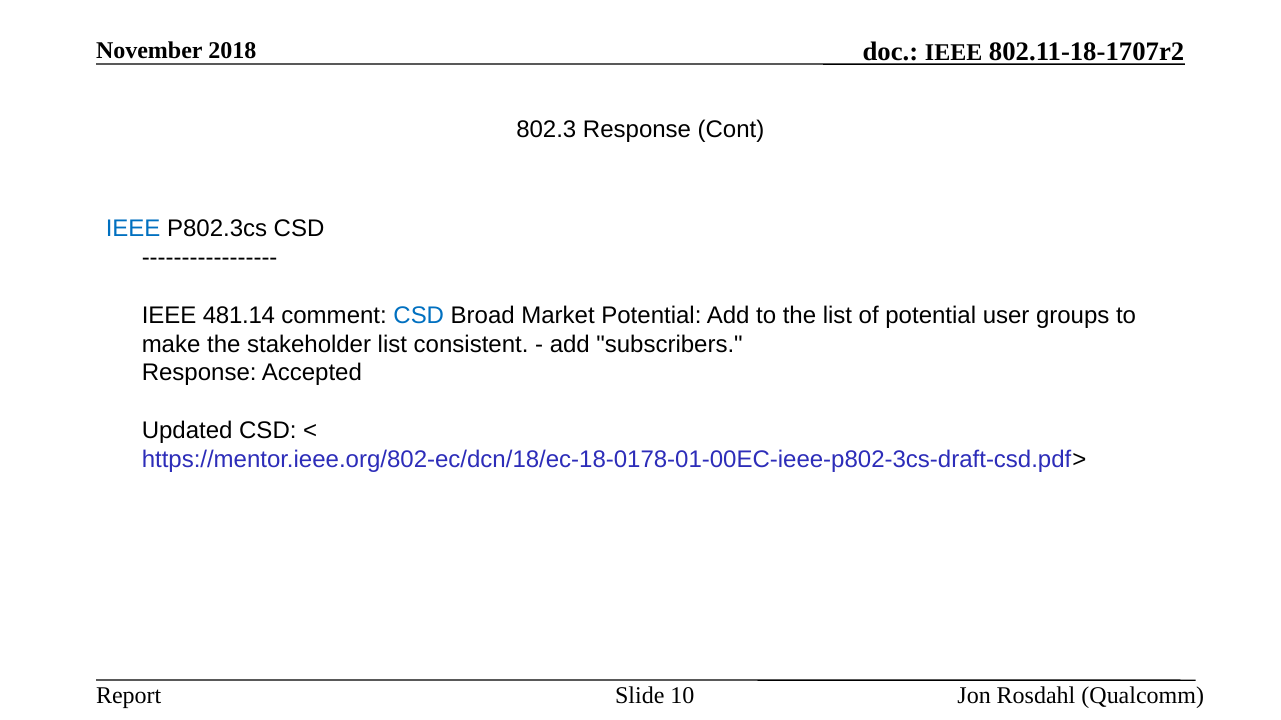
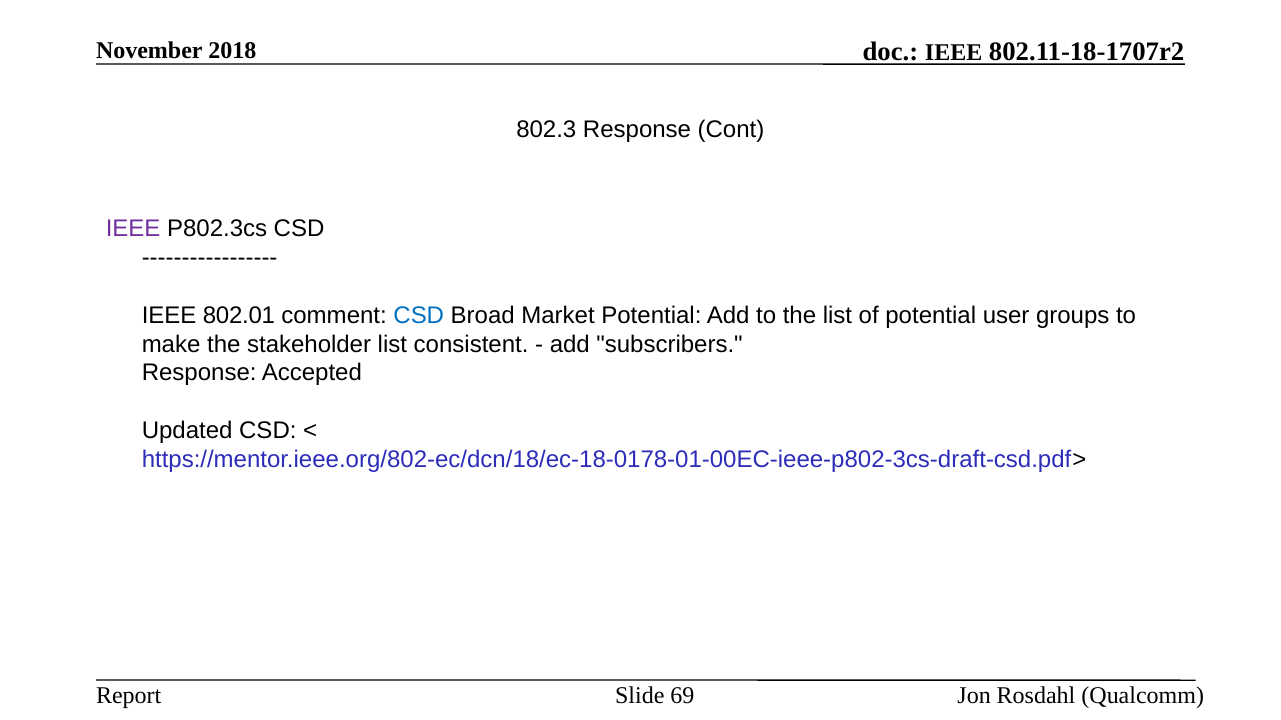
IEEE at (133, 229) colour: blue -> purple
481.14: 481.14 -> 802.01
10: 10 -> 69
